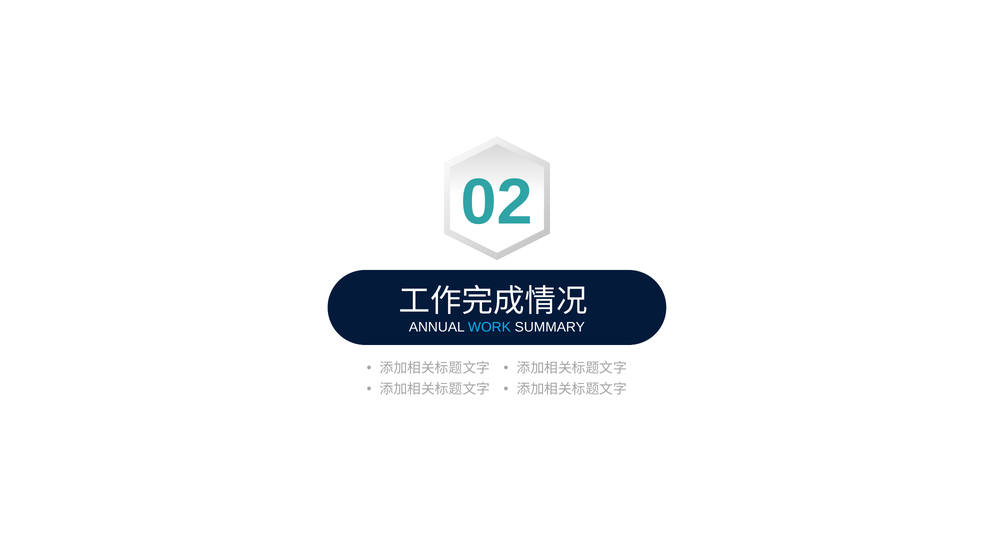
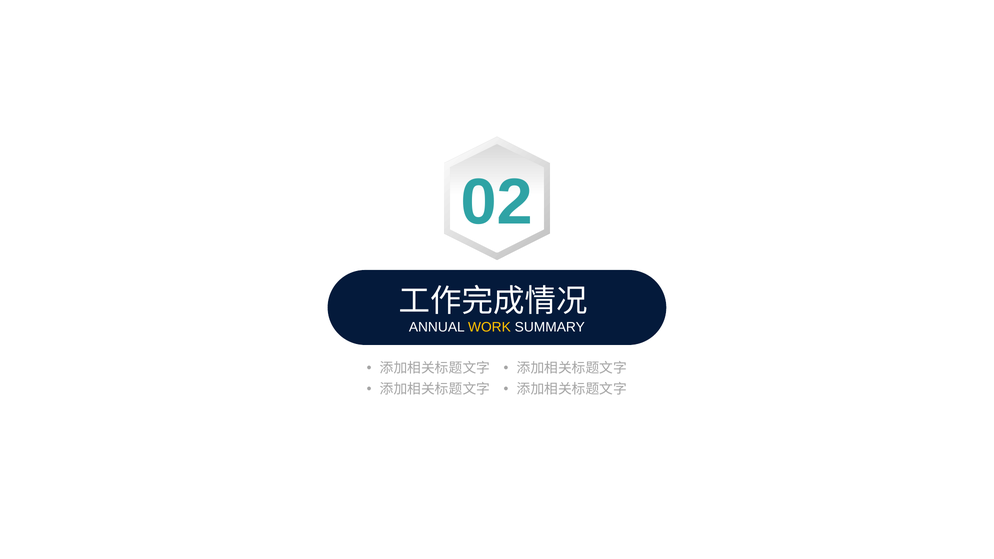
WORK colour: light blue -> yellow
